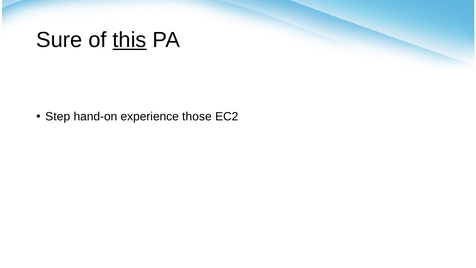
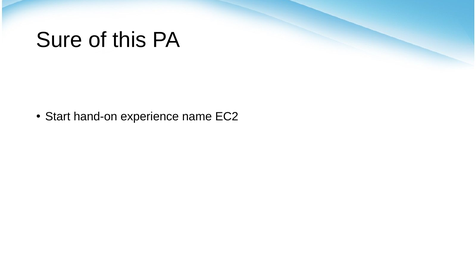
this underline: present -> none
Step: Step -> Start
those: those -> name
